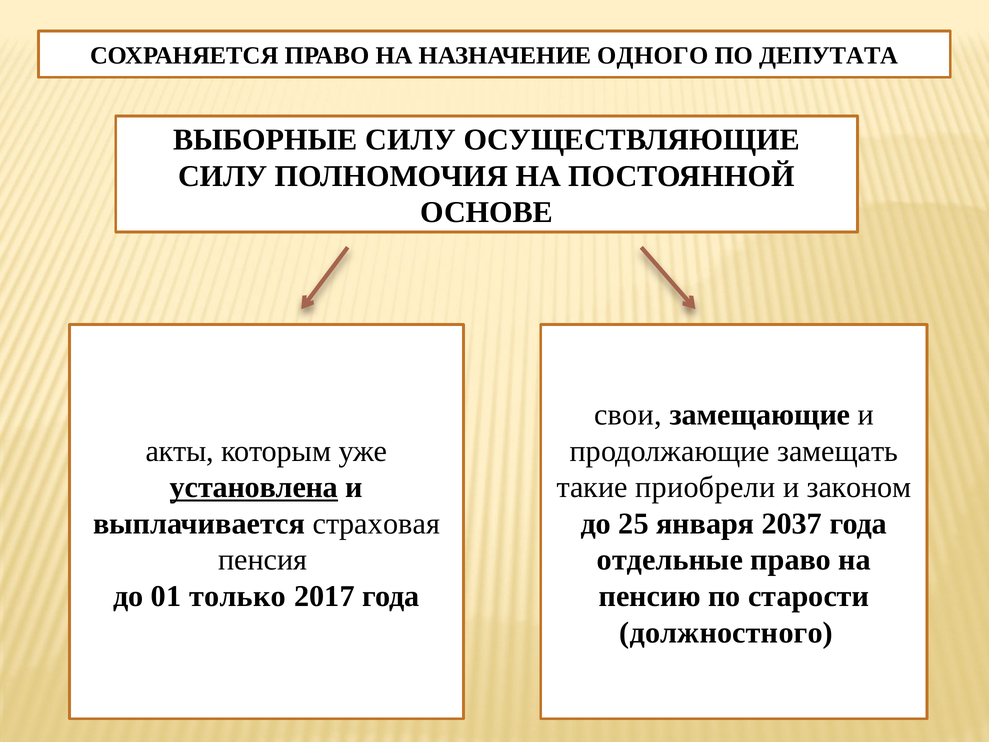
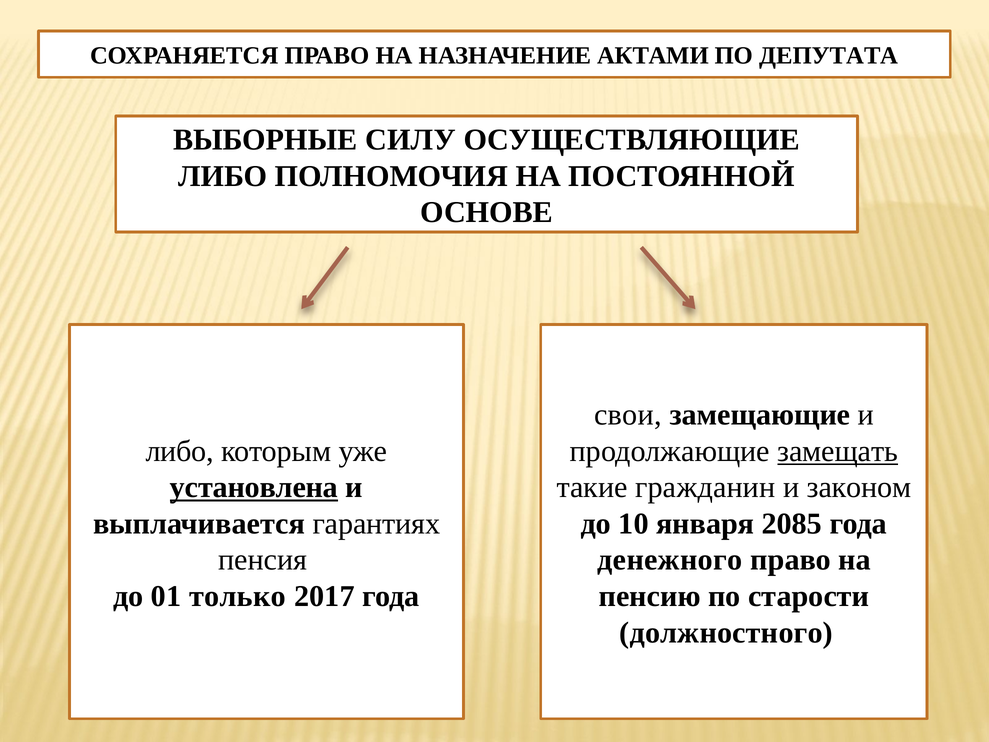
ОДНОГО: ОДНОГО -> АКТАМИ
СИЛУ at (223, 176): СИЛУ -> ЛИБО
акты at (180, 451): акты -> либо
замещать underline: none -> present
приобрели: приобрели -> гражданин
страховая: страховая -> гарантиях
25: 25 -> 10
2037: 2037 -> 2085
отдельные: отдельные -> денежного
